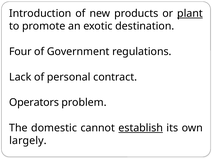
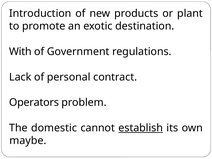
plant underline: present -> none
Four: Four -> With
largely: largely -> maybe
